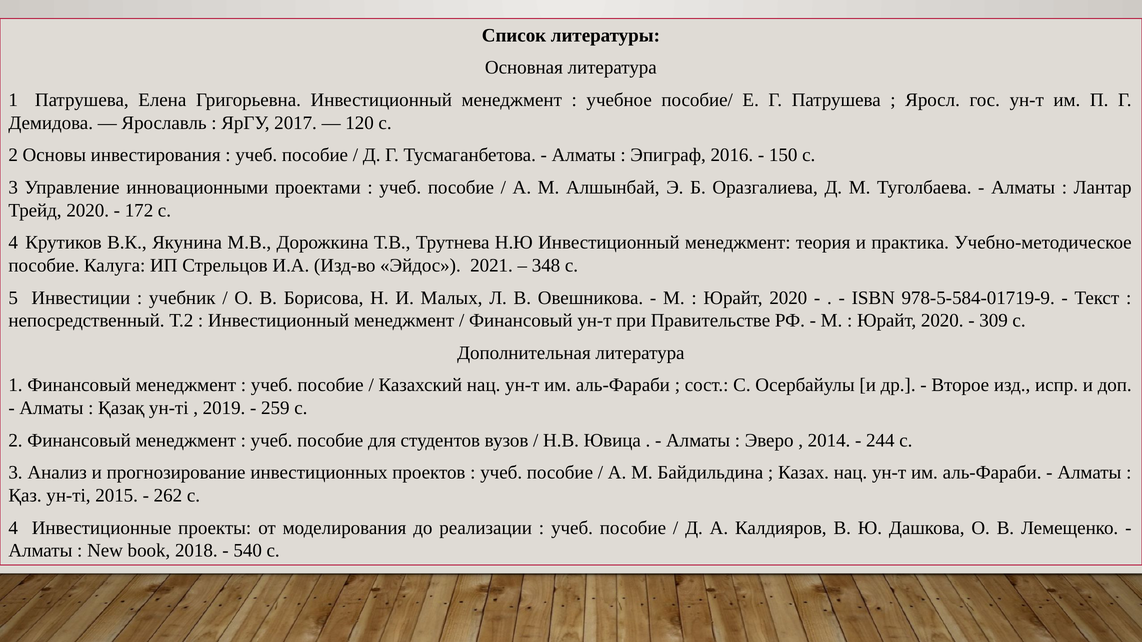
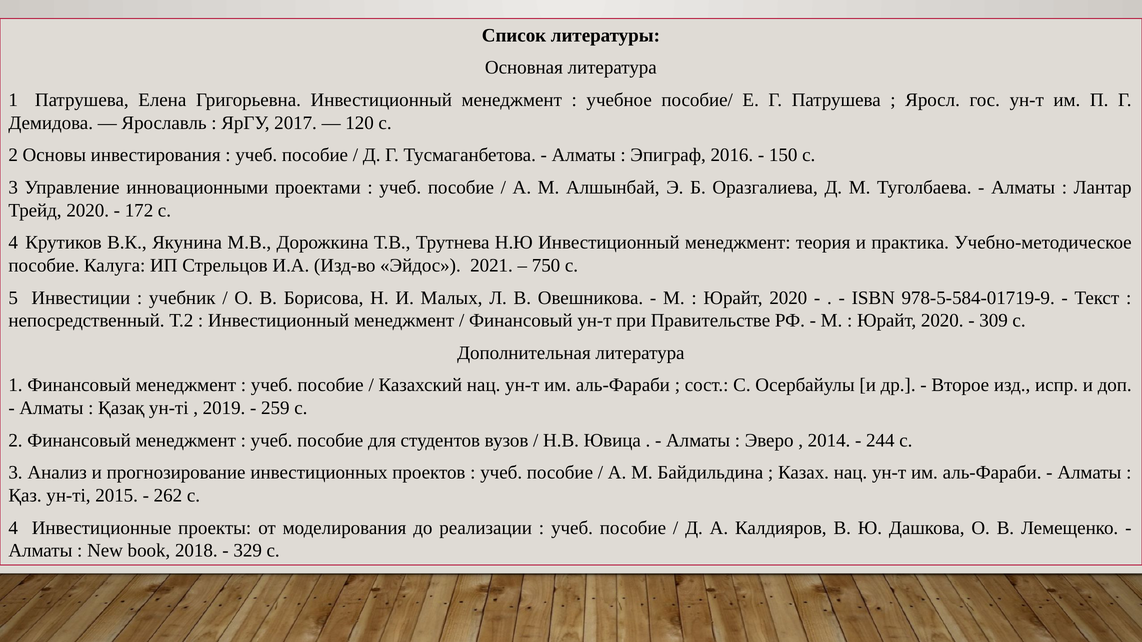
348: 348 -> 750
540: 540 -> 329
